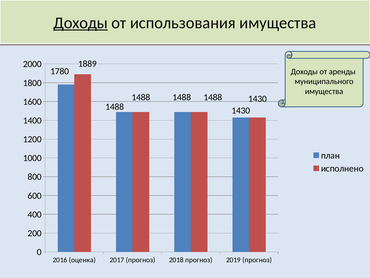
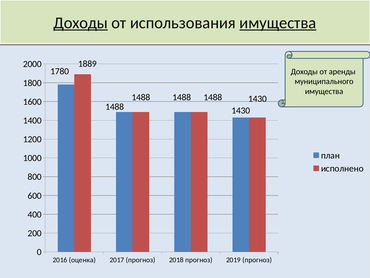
имущества at (278, 23) underline: none -> present
